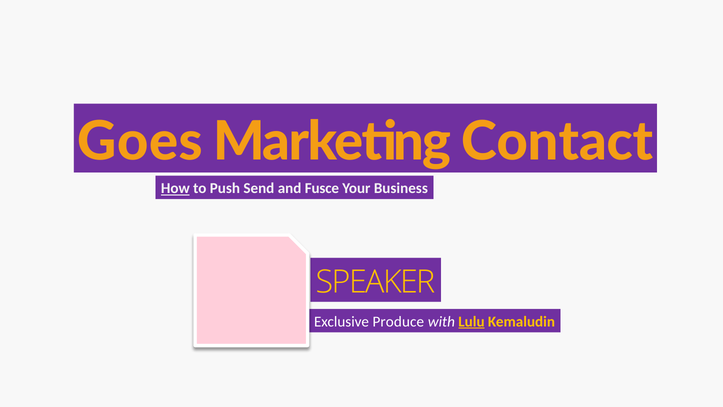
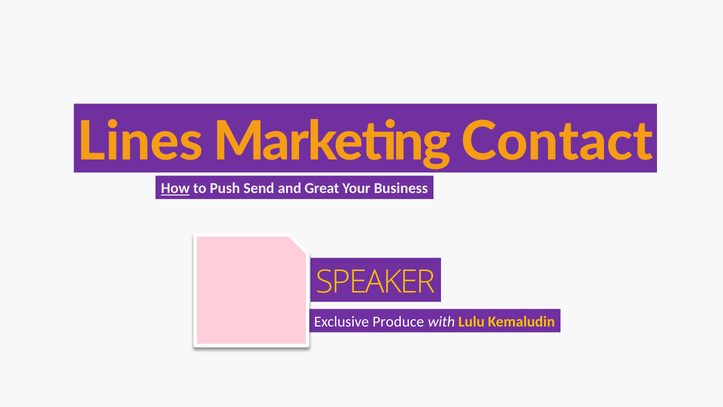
Goes: Goes -> Lines
Fusce: Fusce -> Great
Lulu underline: present -> none
